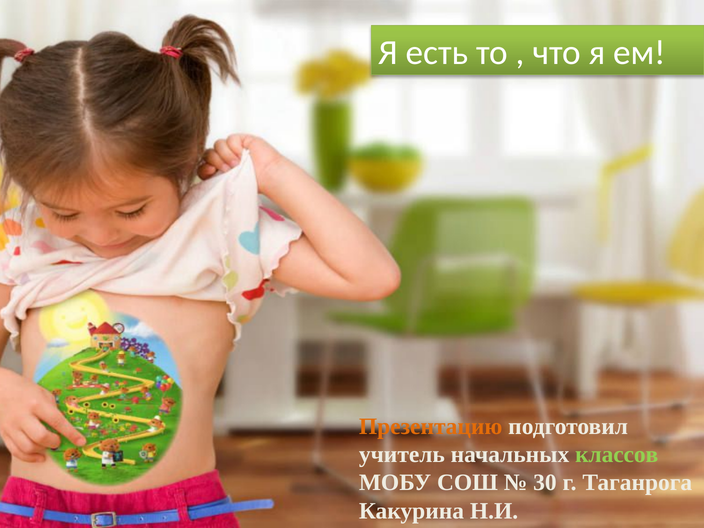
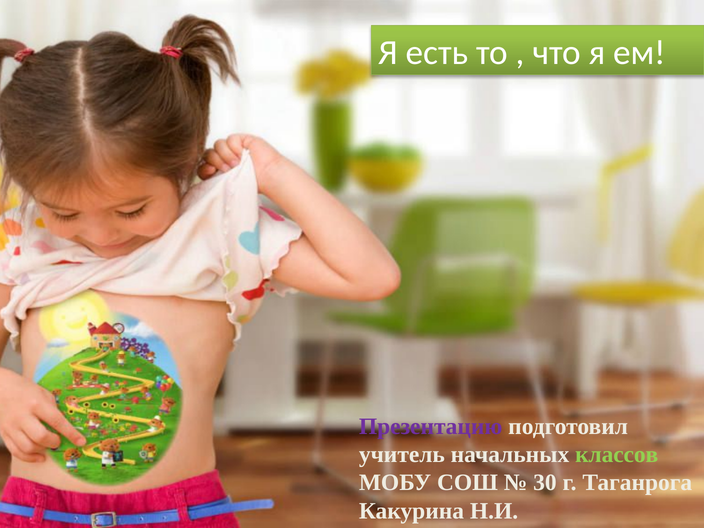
Презентацию colour: orange -> purple
